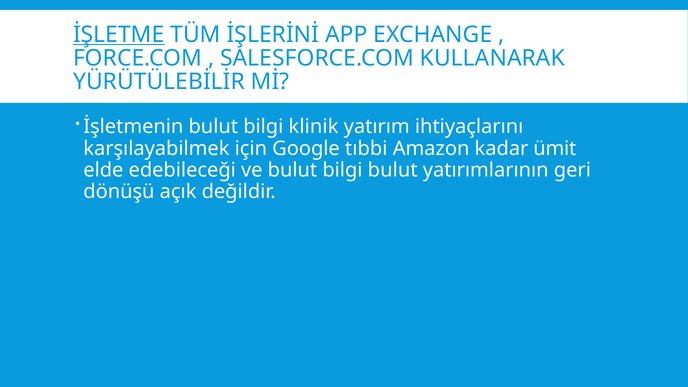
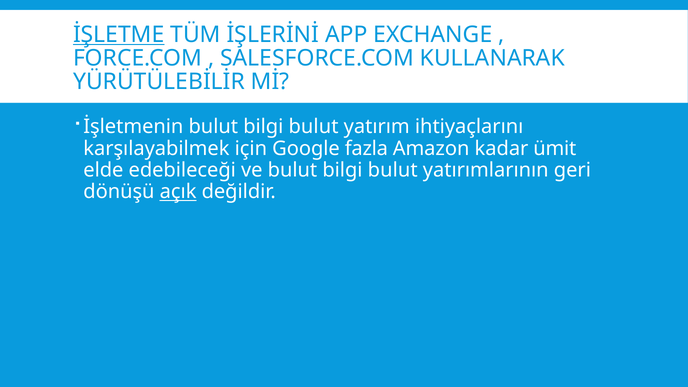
İşletmenin bulut bilgi klinik: klinik -> bulut
tıbbi: tıbbi -> fazla
açık underline: none -> present
